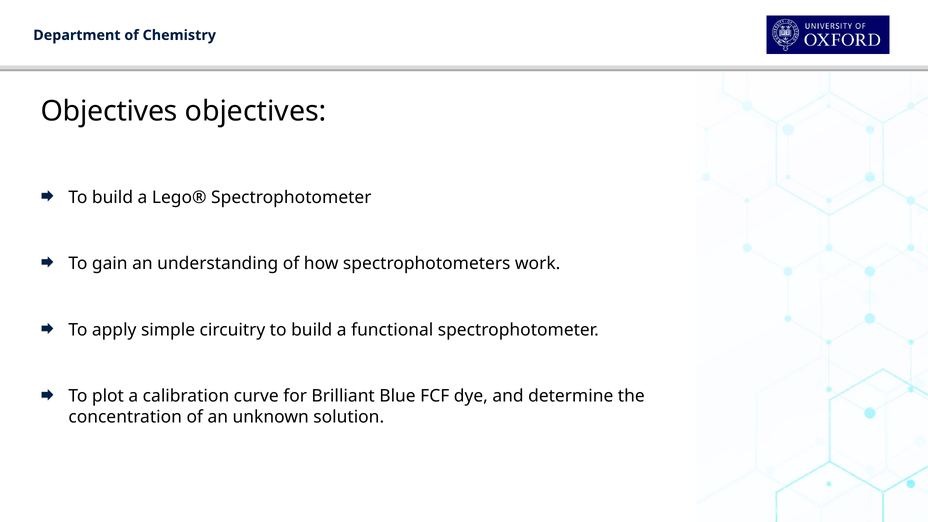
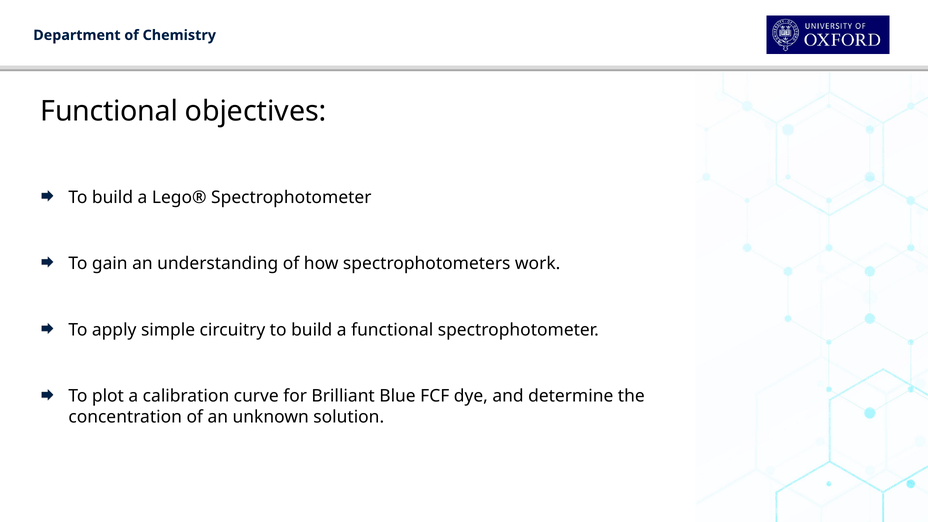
Objectives at (109, 111): Objectives -> Functional
